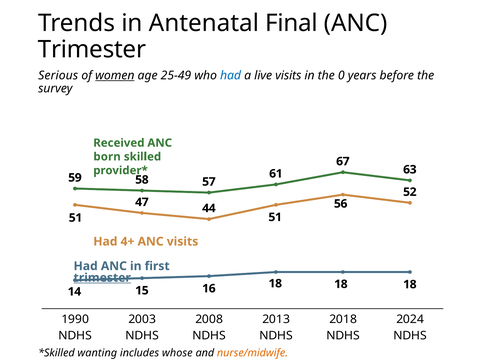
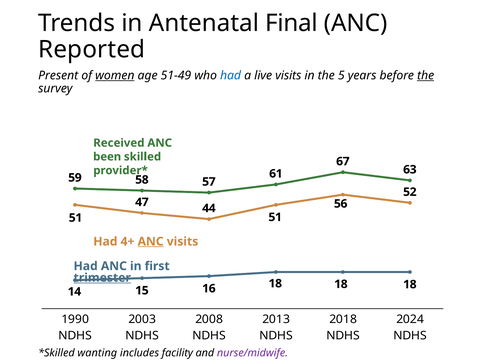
Trimester at (92, 49): Trimester -> Reported
Serious: Serious -> Present
25-49: 25-49 -> 51-49
0: 0 -> 5
the at (426, 75) underline: none -> present
born: born -> been
ANC at (151, 241) underline: none -> present
whose: whose -> facility
nurse/midwife colour: orange -> purple
